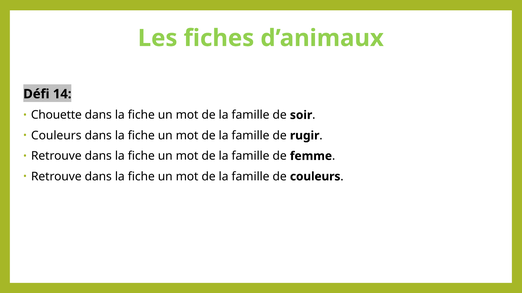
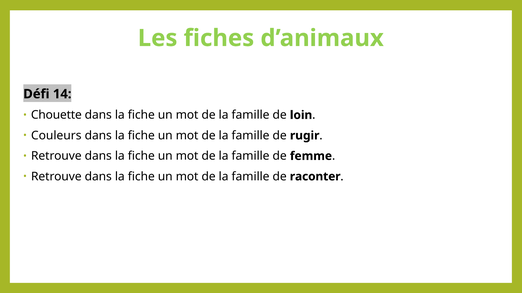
soir: soir -> loin
de couleurs: couleurs -> raconter
